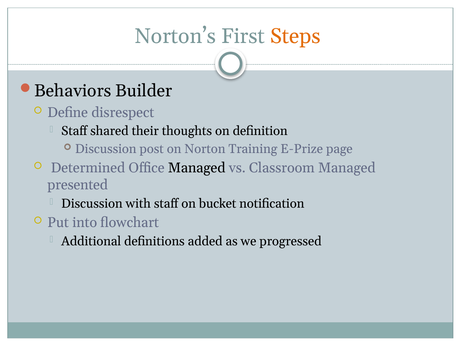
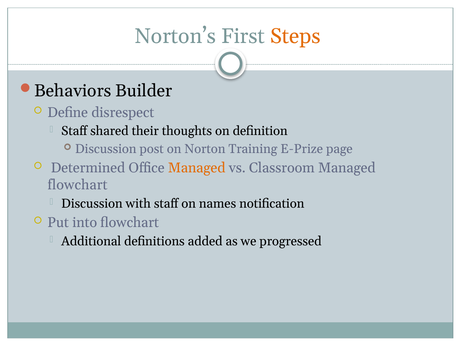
Managed at (197, 168) colour: black -> orange
presented at (78, 185): presented -> flowchart
bucket: bucket -> names
